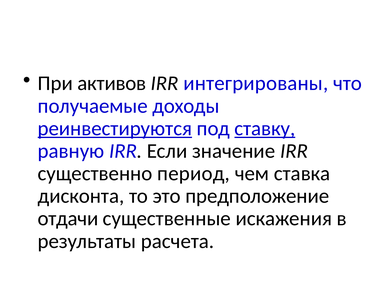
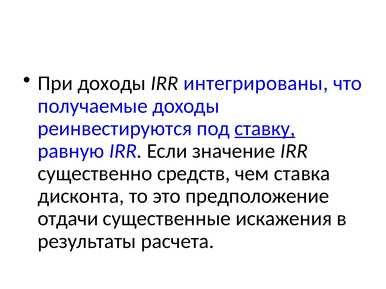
При активов: активов -> доходы
реинвестируются underline: present -> none
период: период -> средств
